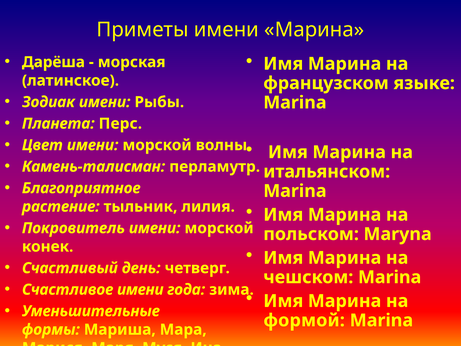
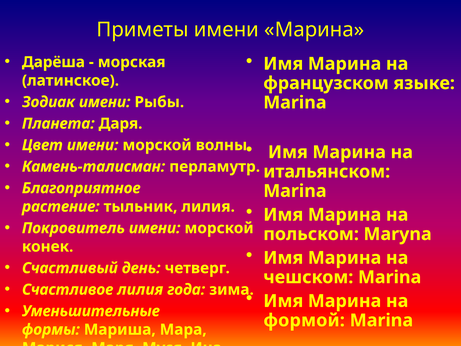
Перс: Перс -> Даря
Счастливое имени: имени -> лилия
